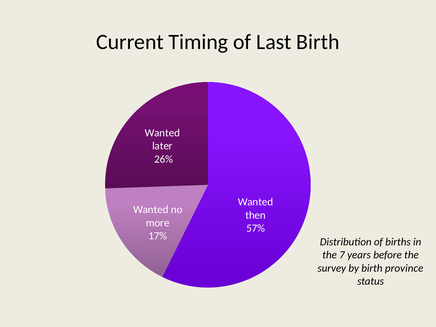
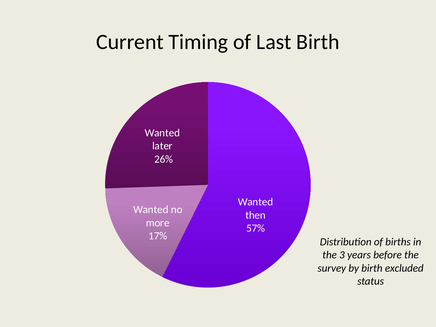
7: 7 -> 3
province: province -> excluded
